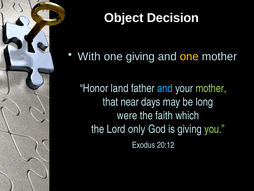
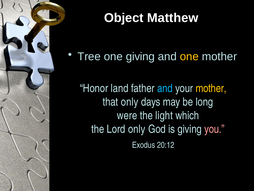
Decision: Decision -> Matthew
With: With -> Tree
mother at (211, 88) colour: light green -> yellow
that near: near -> only
faith: faith -> light
you colour: light green -> pink
